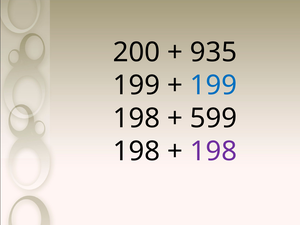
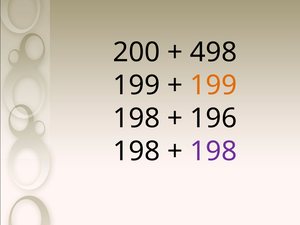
935: 935 -> 498
199 at (214, 85) colour: blue -> orange
599: 599 -> 196
